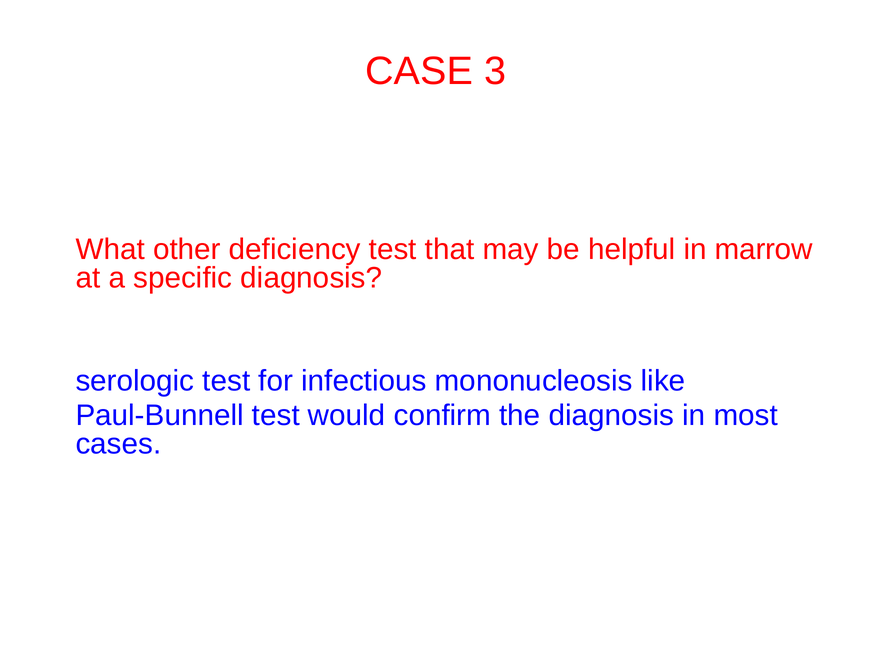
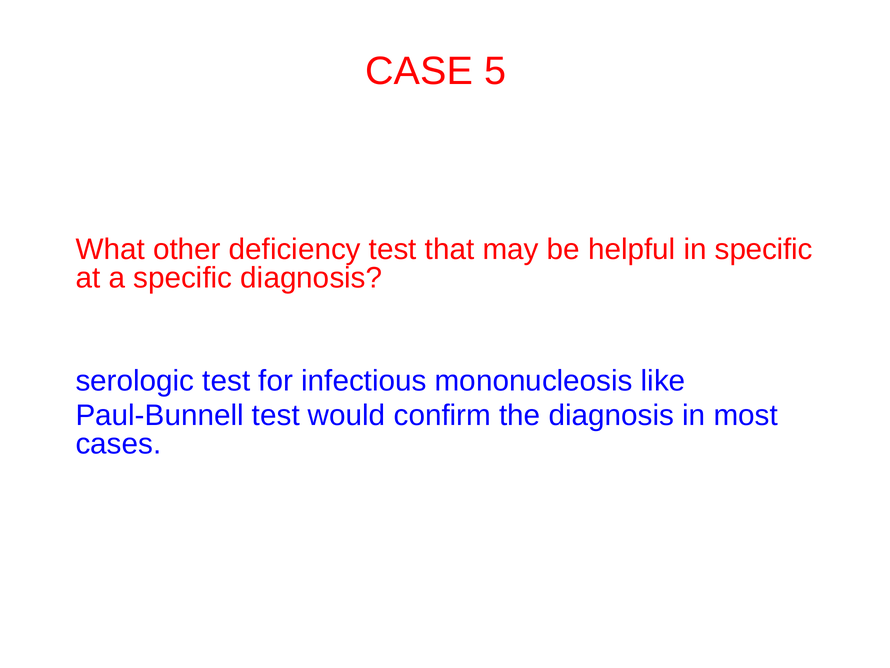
3: 3 -> 5
in marrow: marrow -> specific
